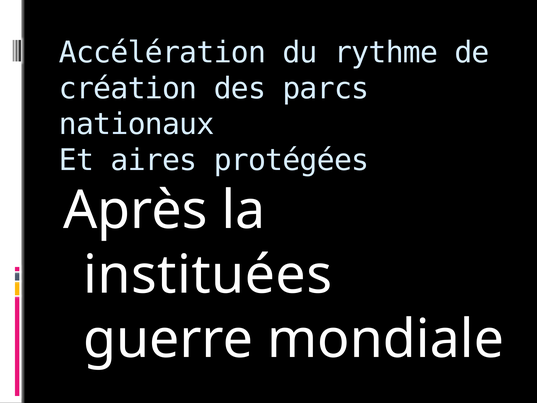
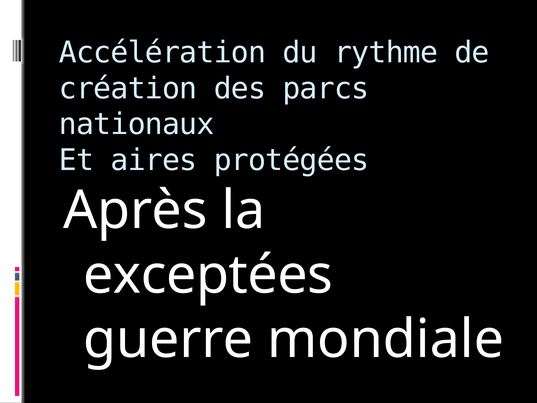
instituées: instituées -> exceptées
